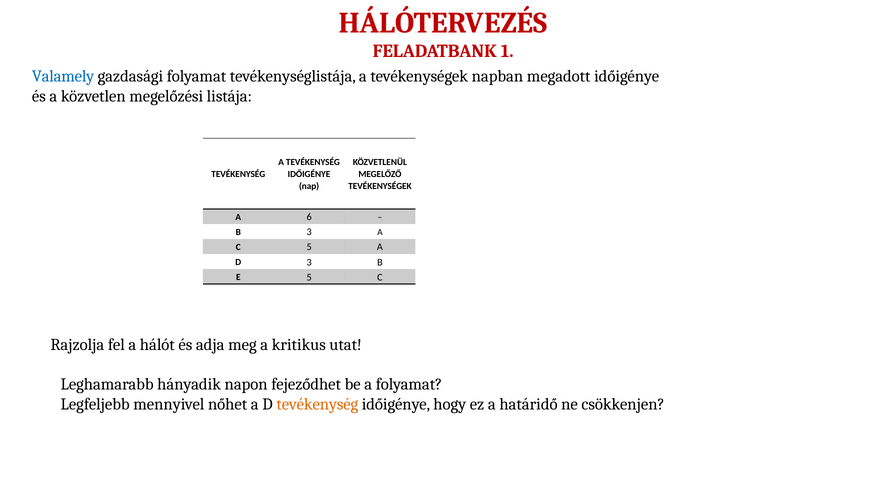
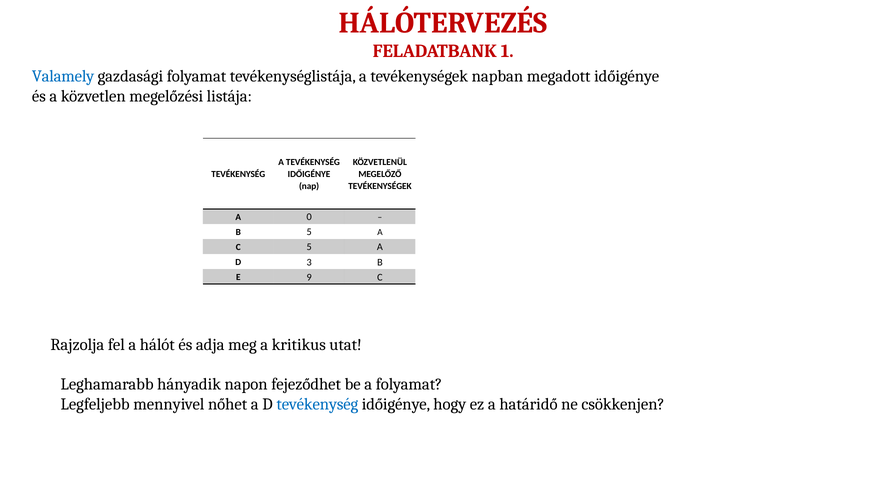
6: 6 -> 0
B 3: 3 -> 5
E 5: 5 -> 9
tevékenység at (317, 404) colour: orange -> blue
